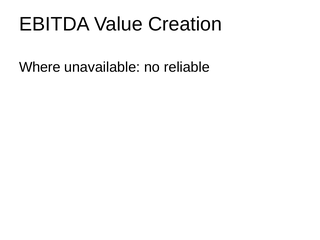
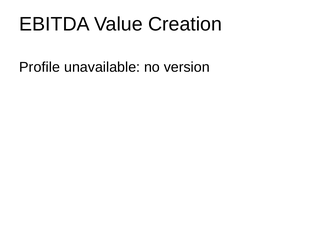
Where: Where -> Profile
reliable: reliable -> version
